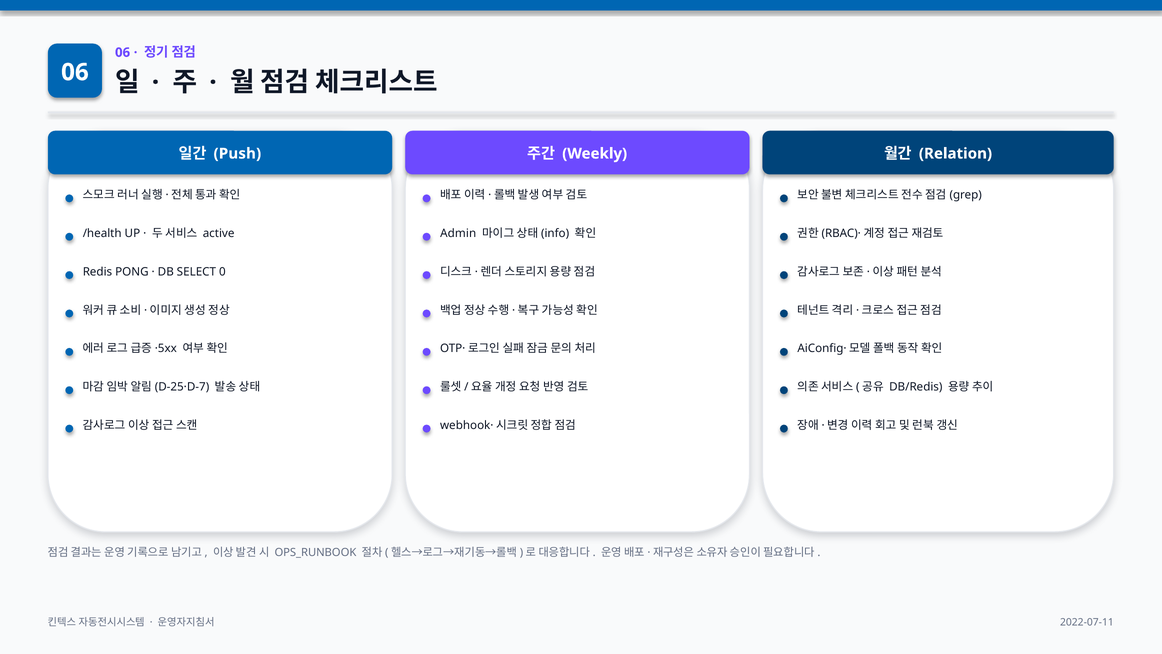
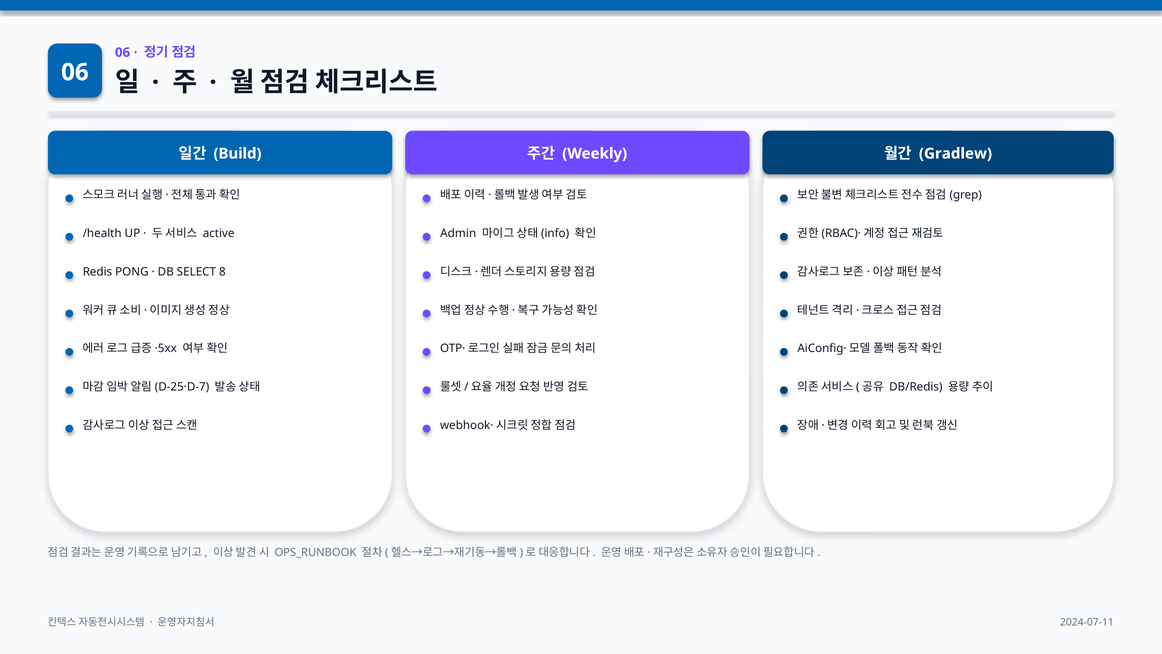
Push: Push -> Build
Relation: Relation -> Gradlew
0: 0 -> 8
2022-07-11: 2022-07-11 -> 2024-07-11
